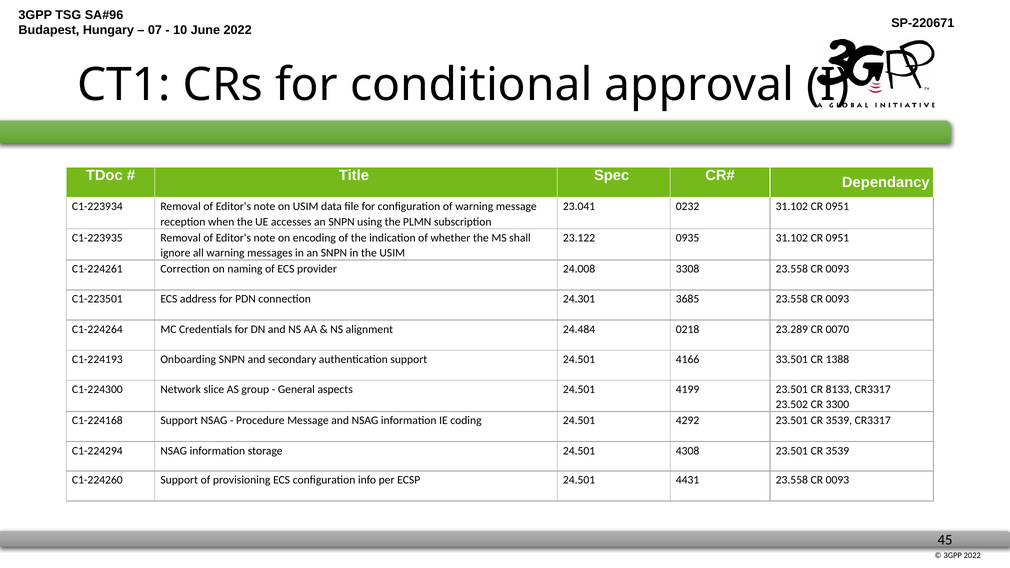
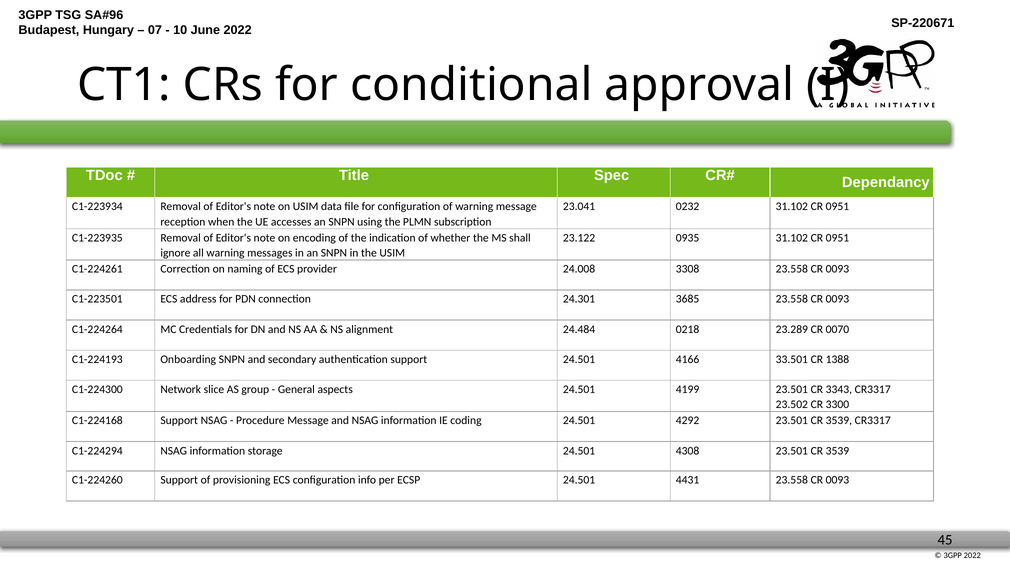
8133: 8133 -> 3343
